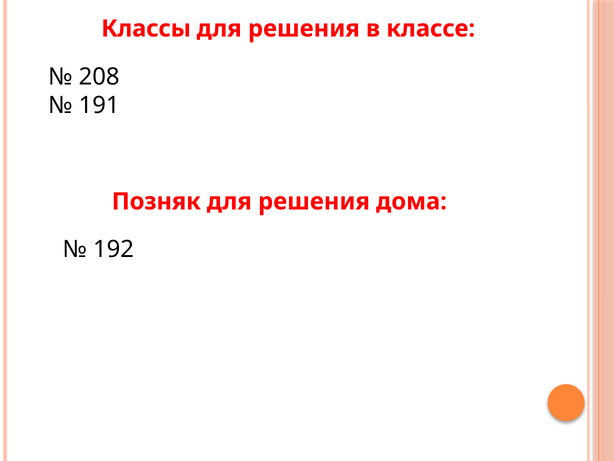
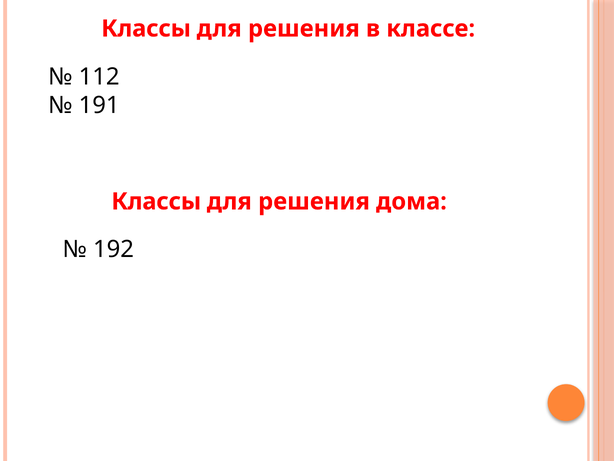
208: 208 -> 112
Позняк at (156, 201): Позняк -> Классы
